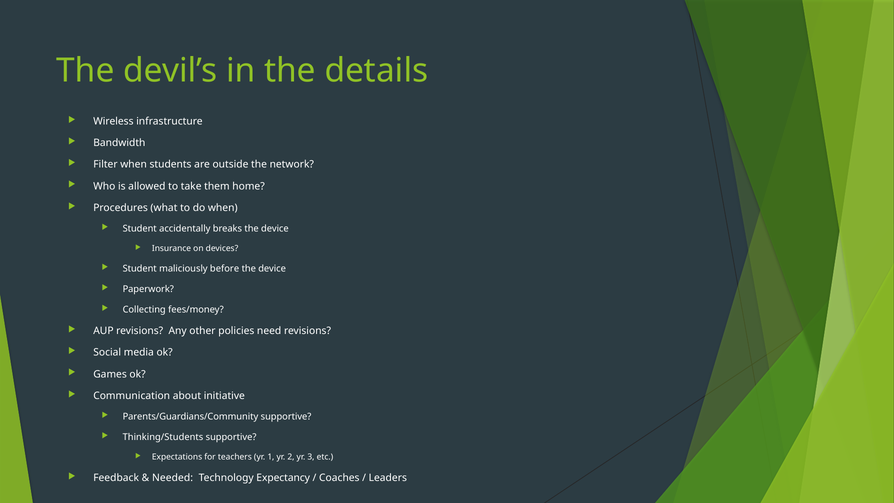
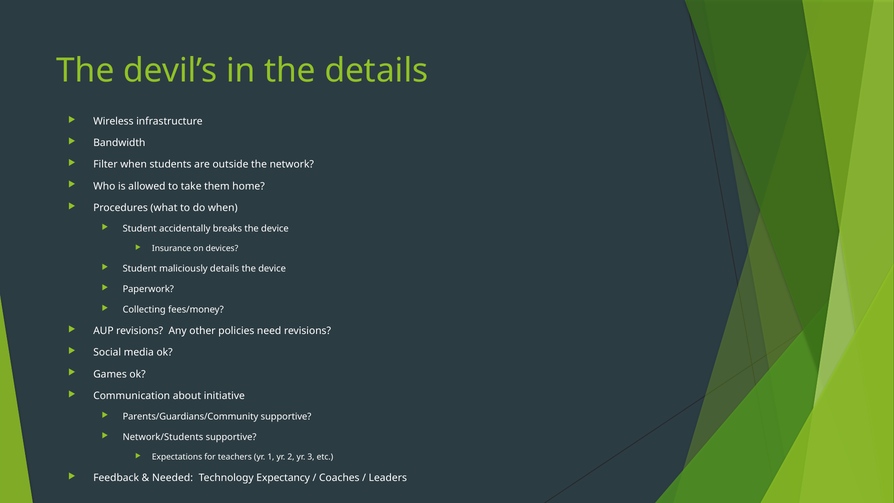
maliciously before: before -> details
Thinking/Students: Thinking/Students -> Network/Students
